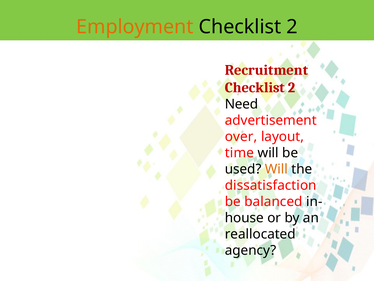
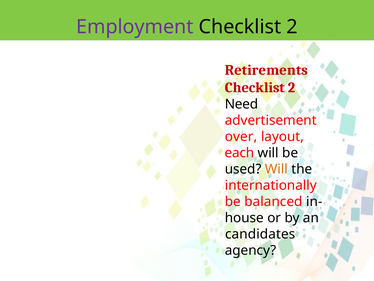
Employment colour: orange -> purple
Recruitment: Recruitment -> Retirements
time: time -> each
dissatisfaction: dissatisfaction -> internationally
reallocated: reallocated -> candidates
